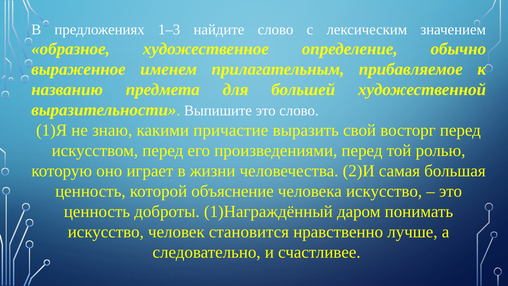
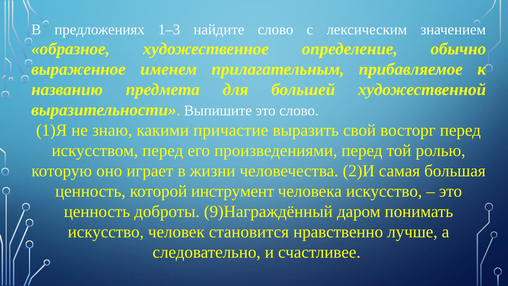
объяснение: объяснение -> инструмент
1)Награждённый: 1)Награждённый -> 9)Награждённый
